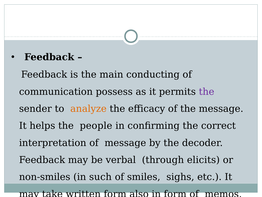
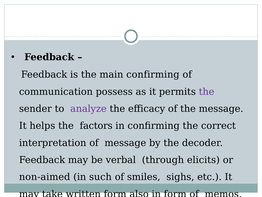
main conducting: conducting -> confirming
analyze colour: orange -> purple
people: people -> factors
non-smiles: non-smiles -> non-aimed
